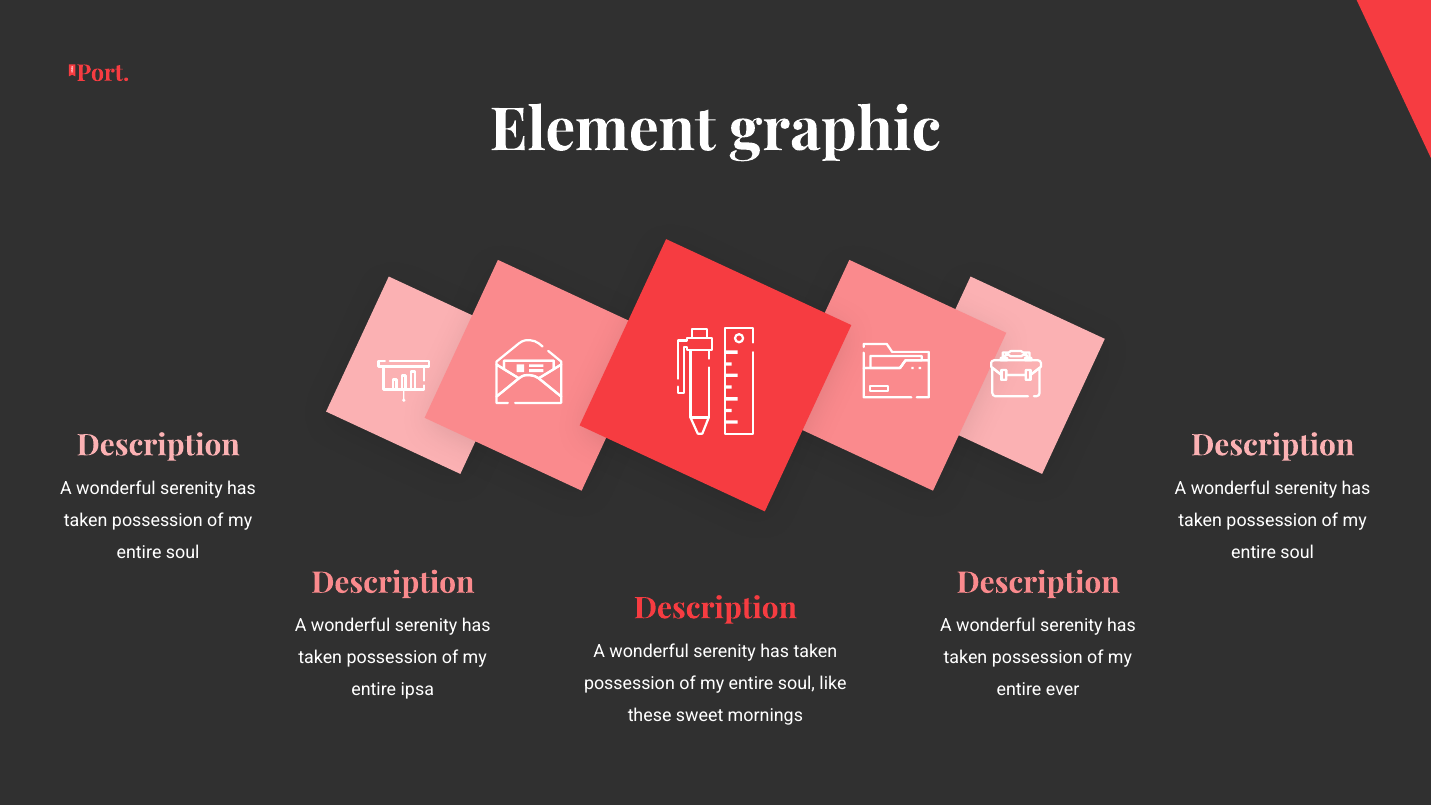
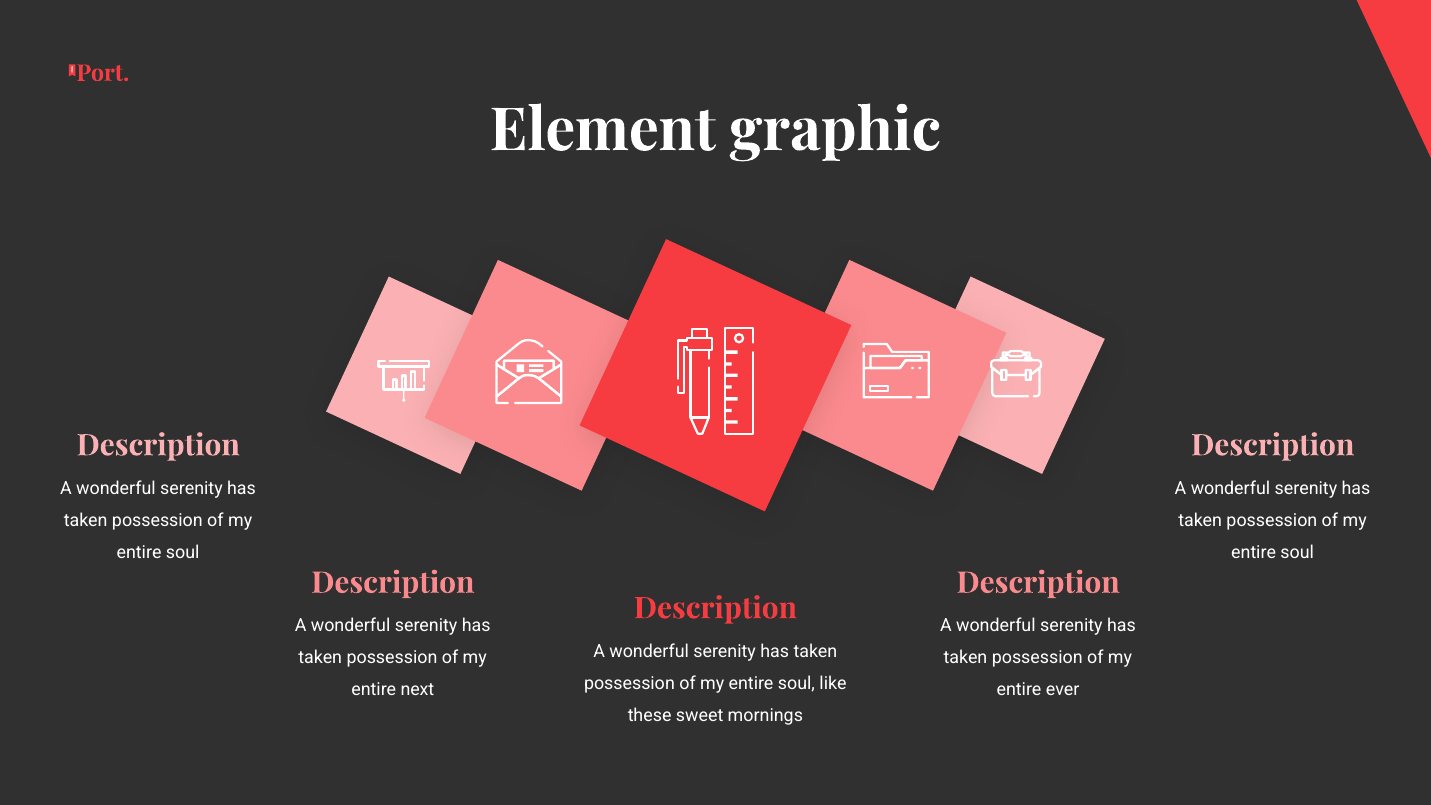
ipsa: ipsa -> next
